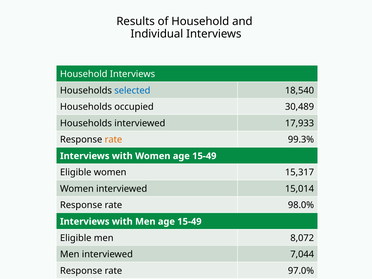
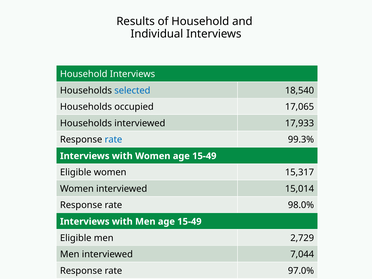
30,489: 30,489 -> 17,065
rate at (113, 140) colour: orange -> blue
8,072: 8,072 -> 2,729
